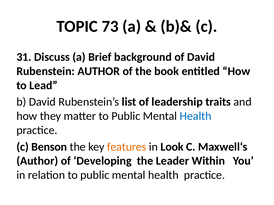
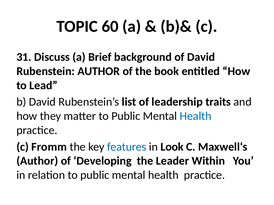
73: 73 -> 60
Benson: Benson -> Fromm
features colour: orange -> blue
